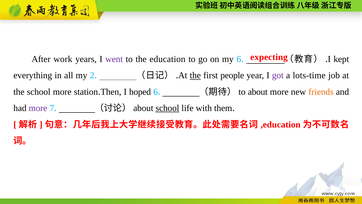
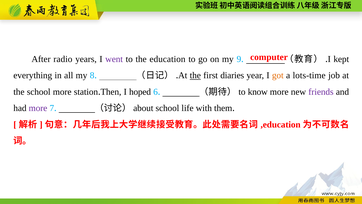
expecting: expecting -> computer
work: work -> radio
my 6: 6 -> 9
2: 2 -> 8
people: people -> diaries
got colour: purple -> orange
about: about -> know
friends colour: orange -> purple
school at (167, 108) underline: present -> none
